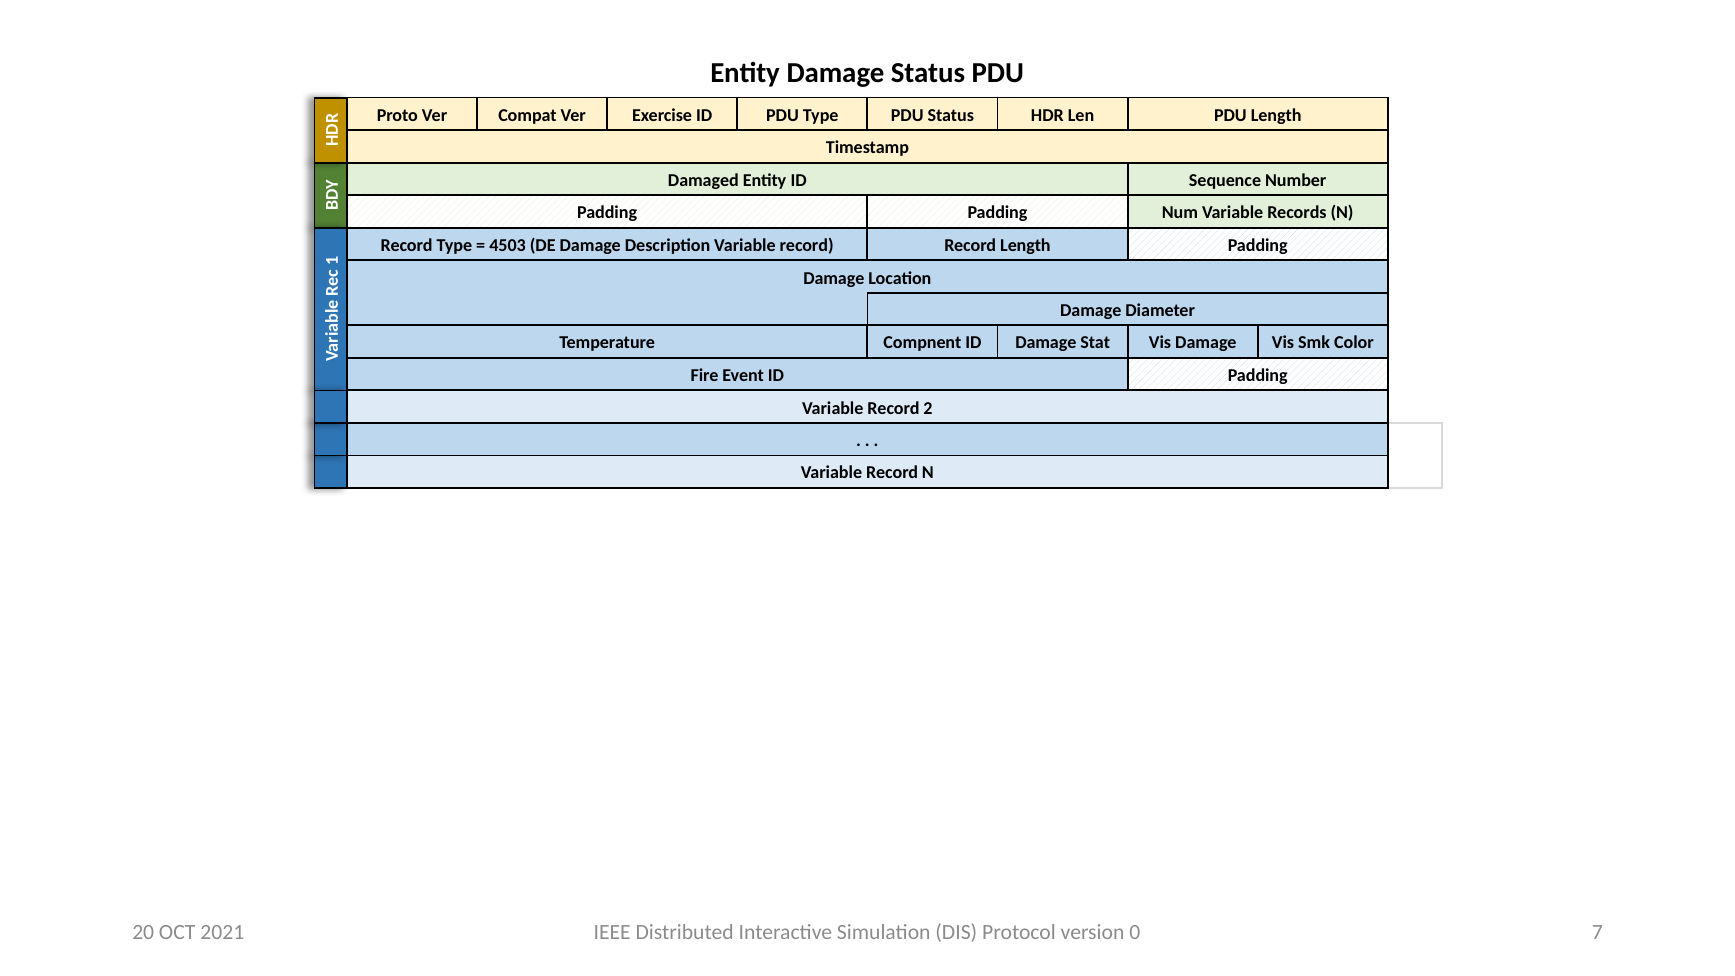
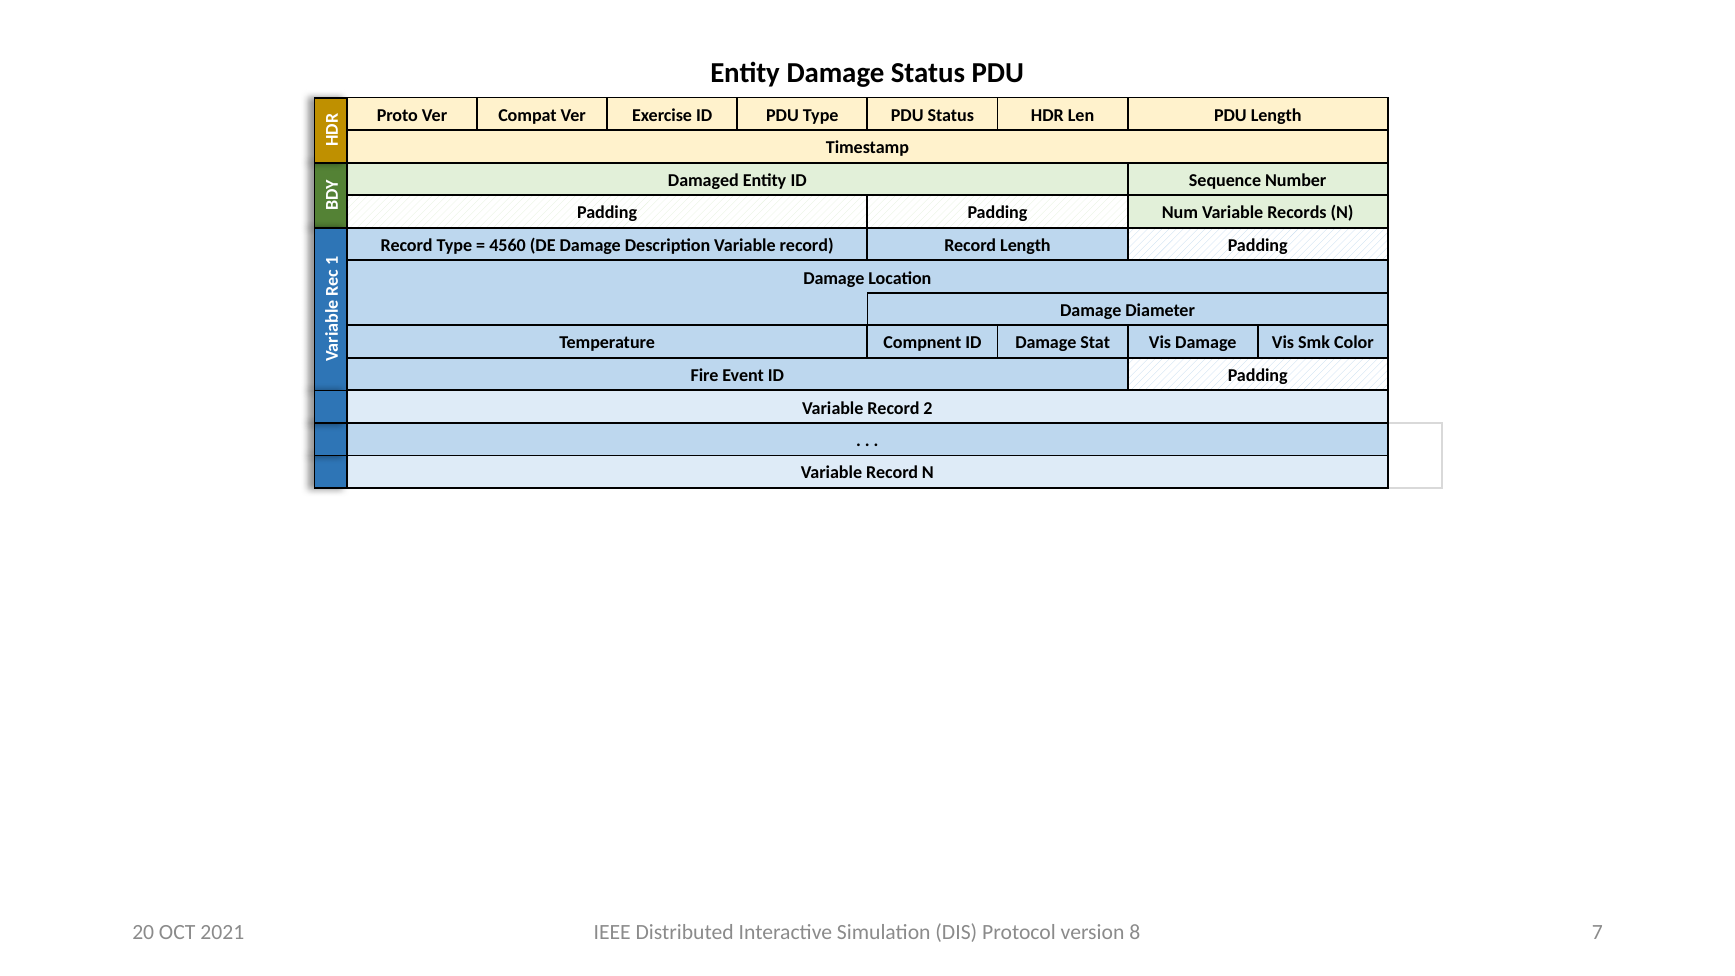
4503: 4503 -> 4560
0: 0 -> 8
